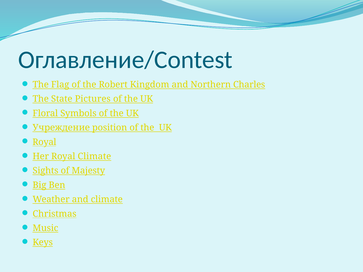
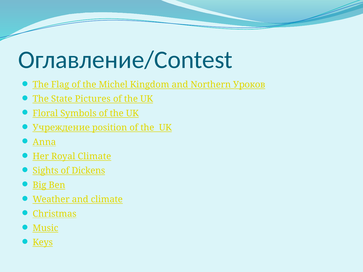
Robert: Robert -> Michel
Charles: Charles -> Уроков
Royal at (44, 142): Royal -> Anna
Majesty: Majesty -> Dickens
